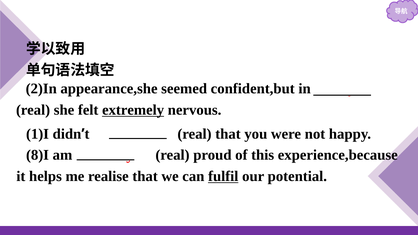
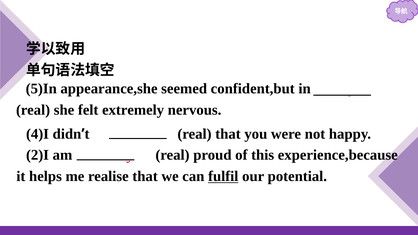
2)In: 2)In -> 5)In
extremely underline: present -> none
1)I: 1)I -> 4)I
8)I: 8)I -> 2)I
